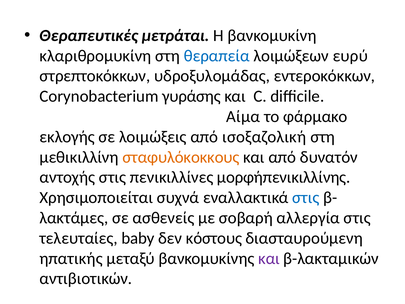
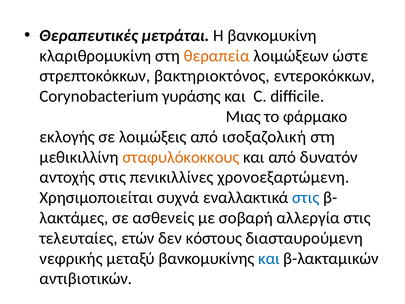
θεραπεία colour: blue -> orange
ευρύ: ευρύ -> ώστε
υδροξυλομάδας: υδροξυλομάδας -> βακτηριοκτόνος
Αίμα: Αίμα -> Μιας
μορφήπενικιλλίνης: μορφήπενικιλλίνης -> χρονοεξαρτώμενη
baby: baby -> ετών
ηπατικής: ηπατικής -> νεφρικής
και at (269, 258) colour: purple -> blue
